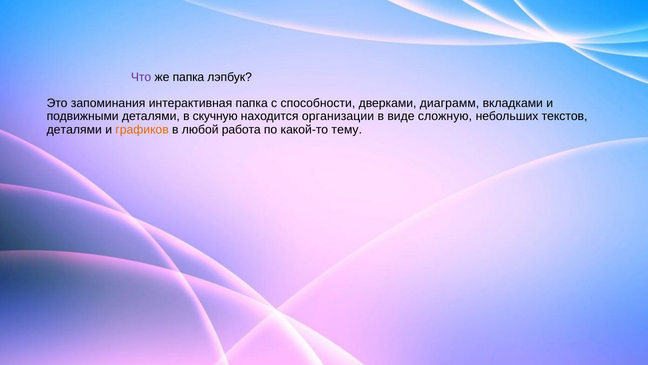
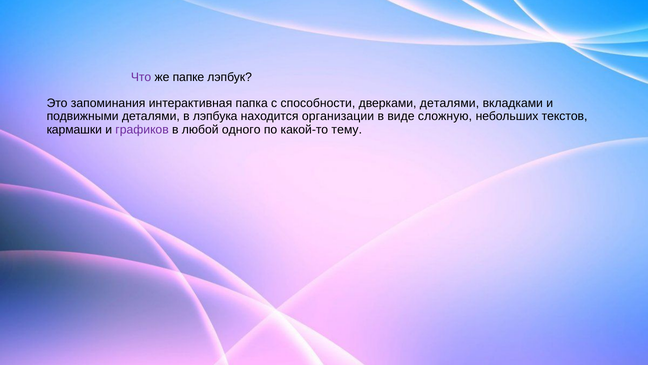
же папка: папка -> папке
дверками диаграмм: диаграмм -> деталями
скучную: скучную -> лэпбука
деталями at (74, 129): деталями -> кармашки
графиков colour: orange -> purple
работа: работа -> одного
